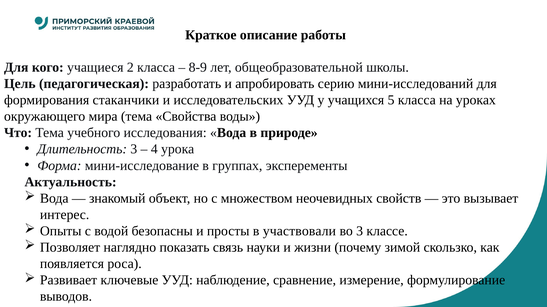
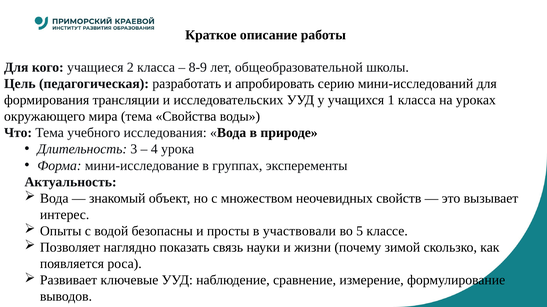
стаканчики: стаканчики -> трансляции
5: 5 -> 1
во 3: 3 -> 5
